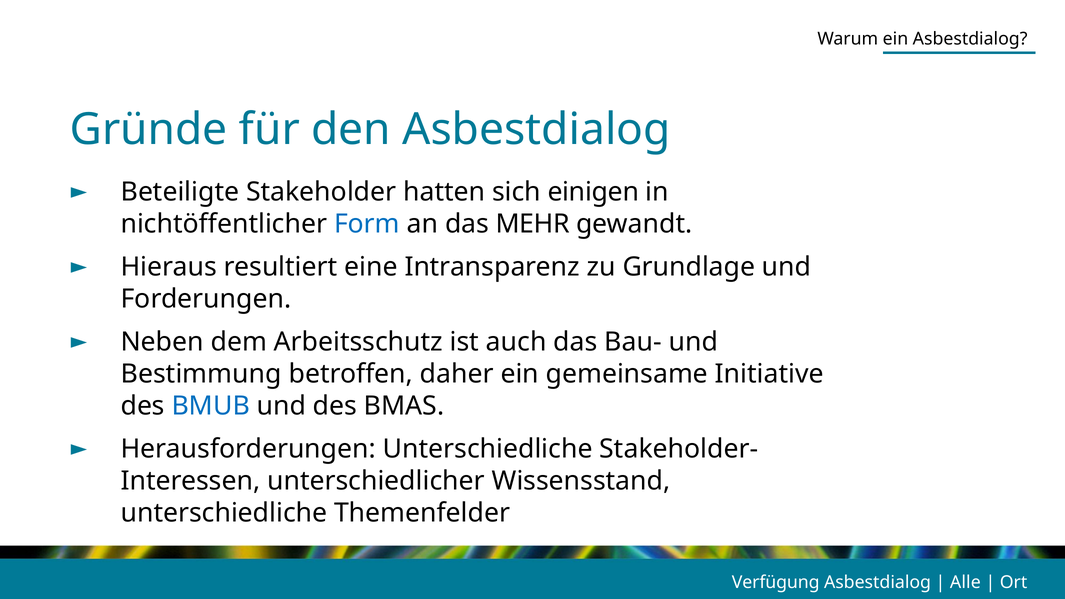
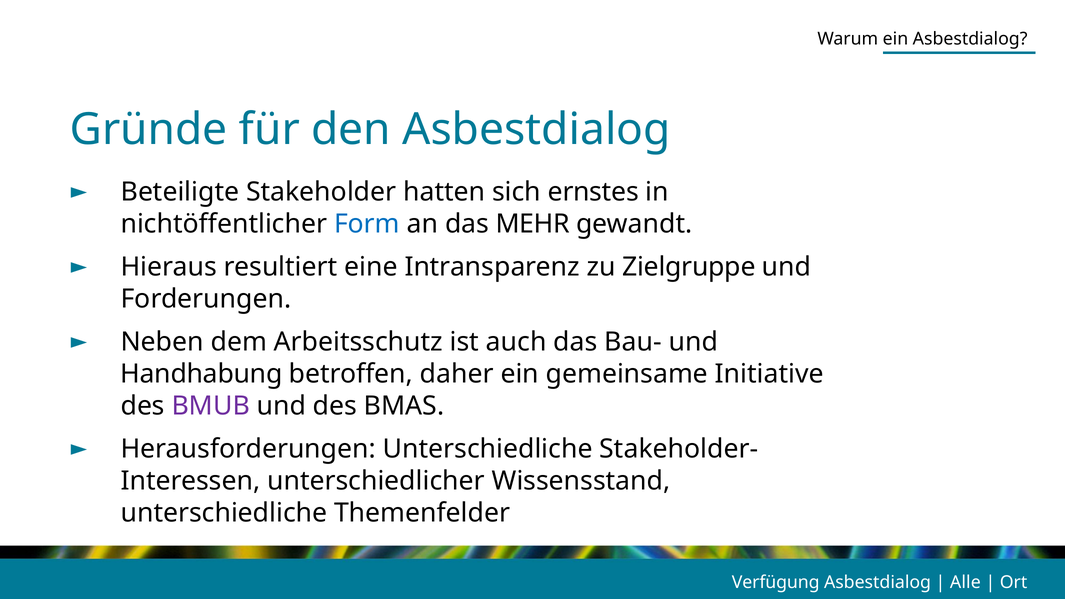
einigen: einigen -> ernstes
Grundlage: Grundlage -> Zielgruppe
Bestimmung: Bestimmung -> Handhabung
BMUB colour: blue -> purple
